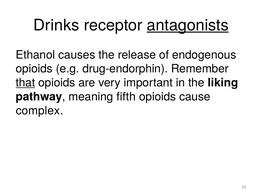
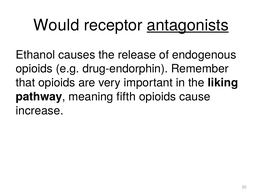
Drinks: Drinks -> Would
that underline: present -> none
complex: complex -> increase
